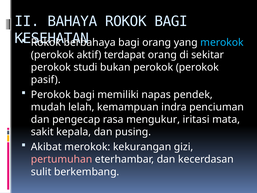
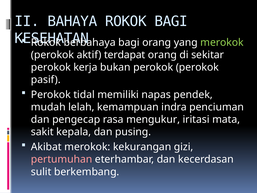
merokok at (222, 42) colour: light blue -> light green
studi: studi -> kerja
Perokok bagi: bagi -> tidal
